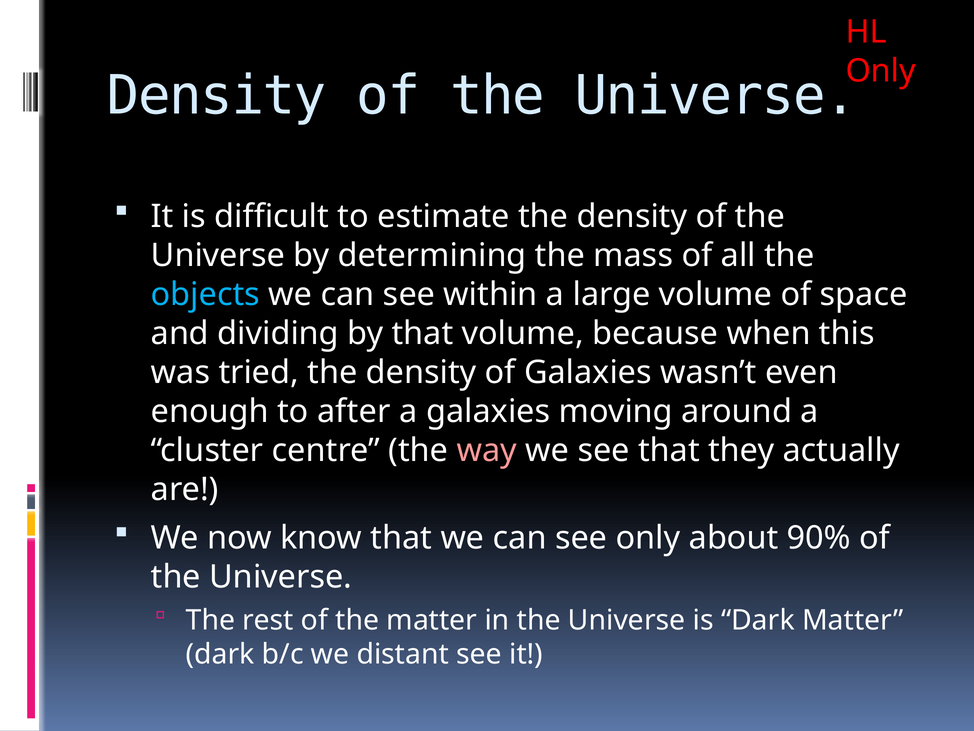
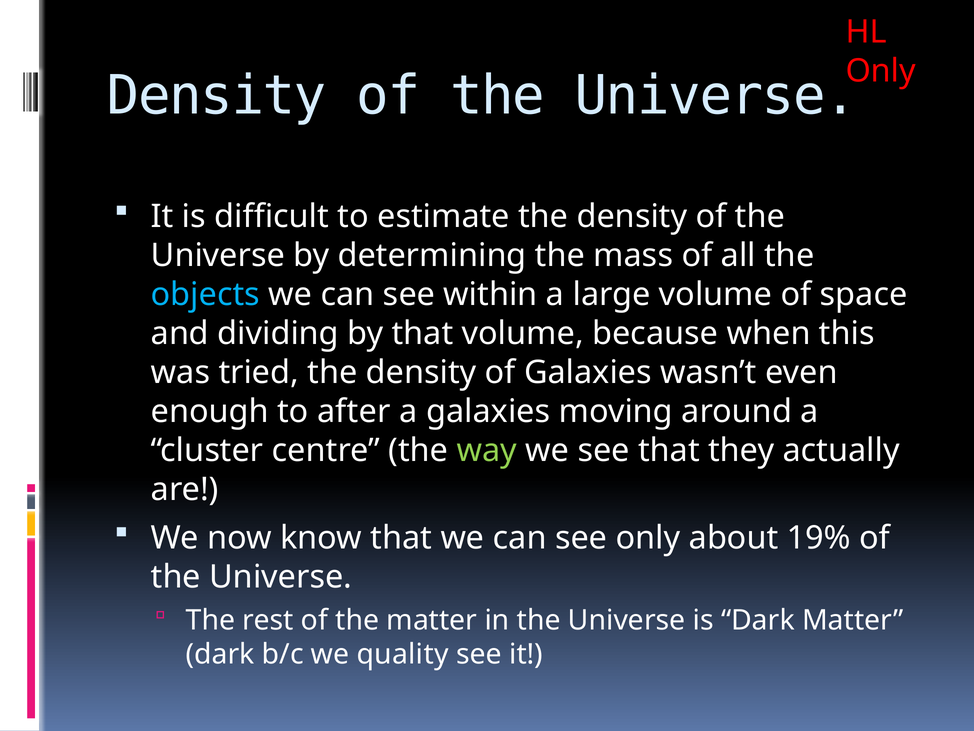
way colour: pink -> light green
90%: 90% -> 19%
distant: distant -> quality
